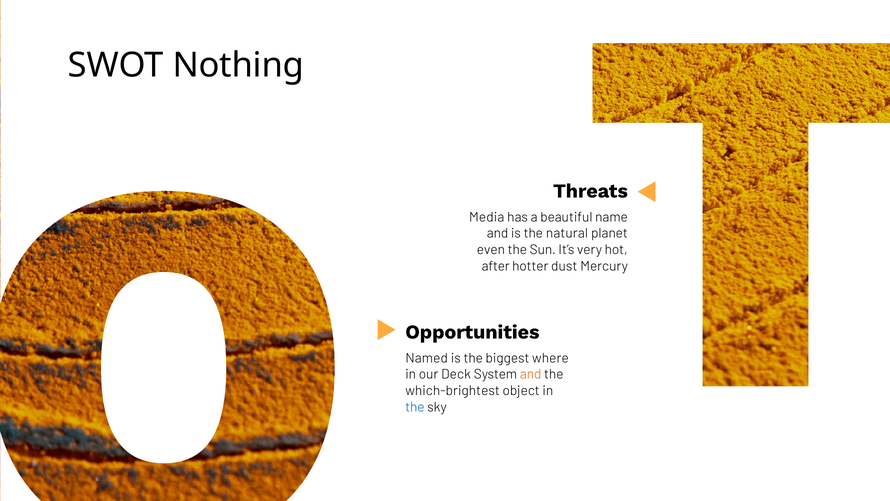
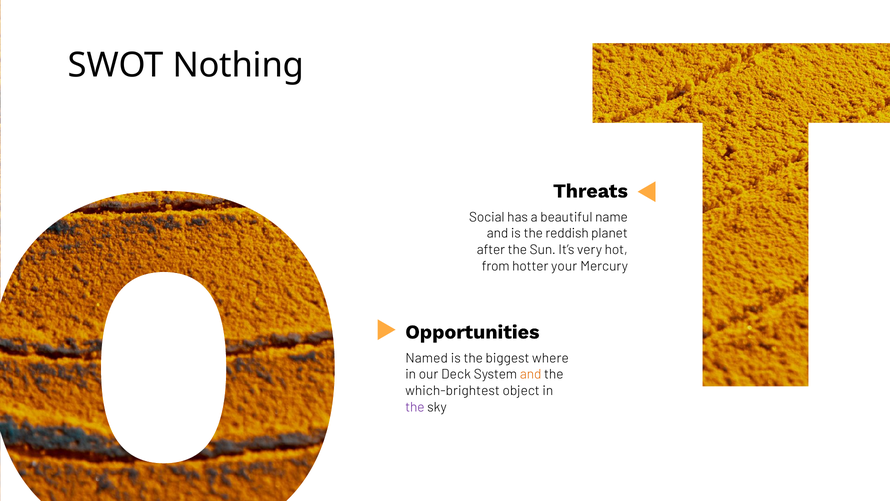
Media: Media -> Social
natural: natural -> reddish
even: even -> after
after: after -> from
dust: dust -> your
the at (415, 407) colour: blue -> purple
